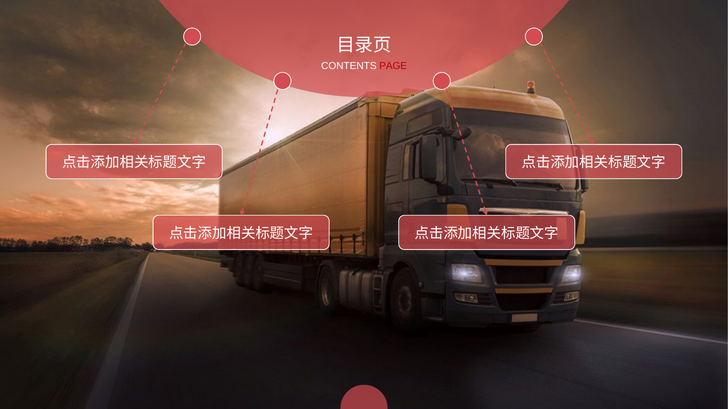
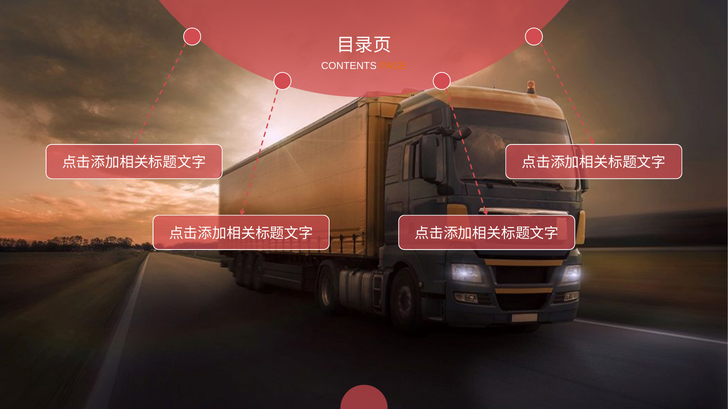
PAGE colour: red -> orange
